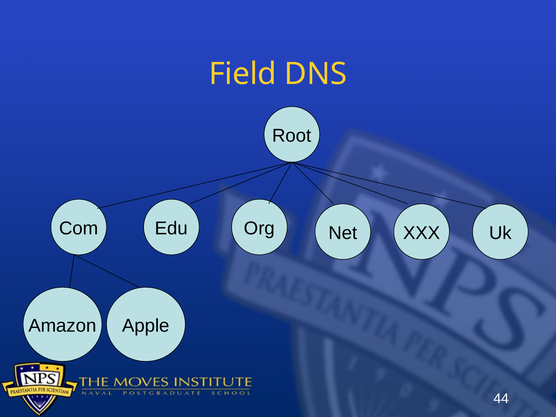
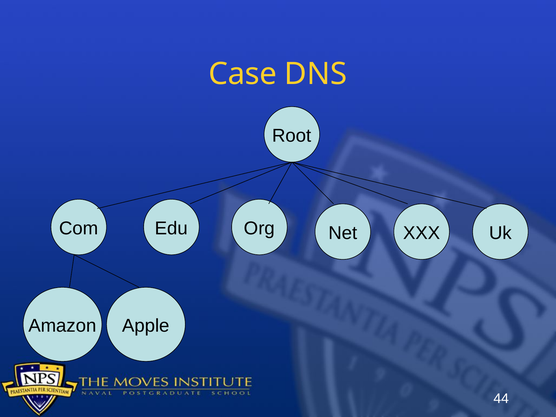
Field: Field -> Case
